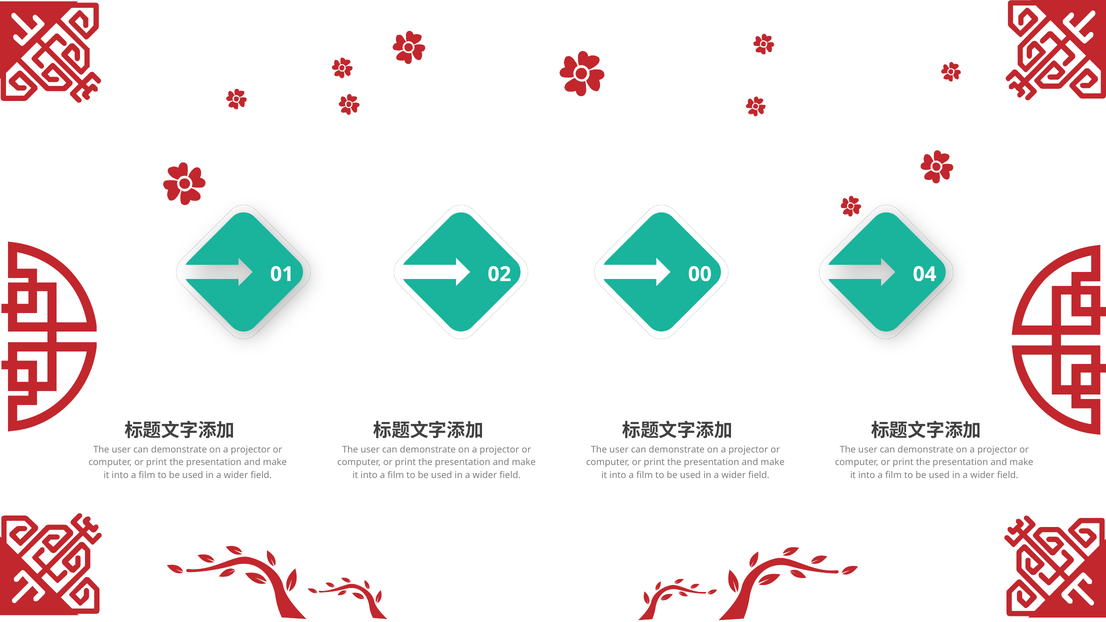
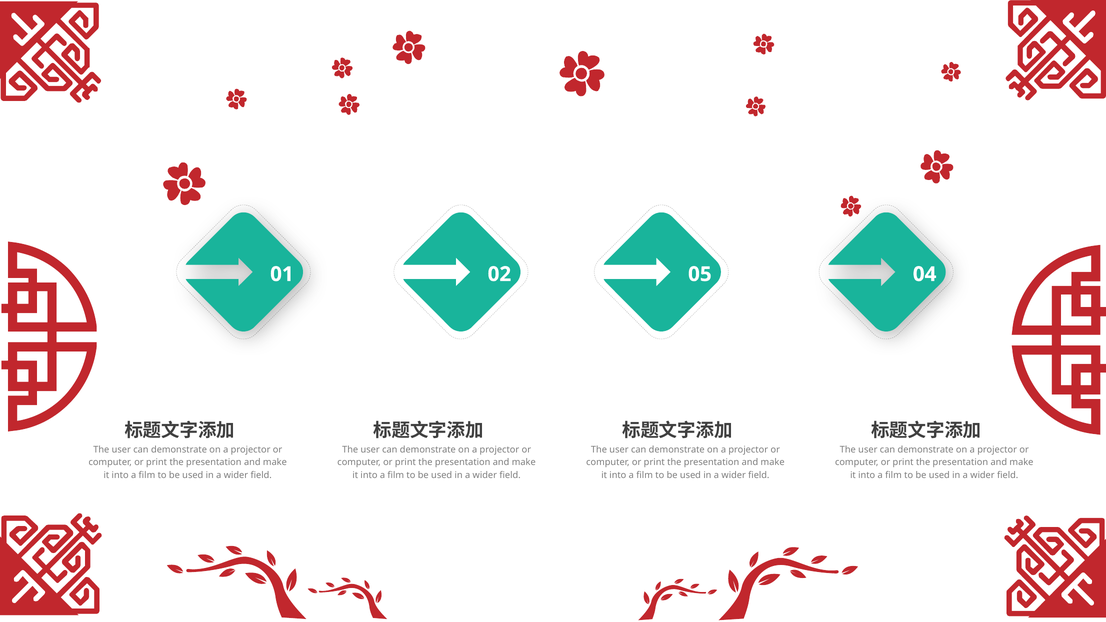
00: 00 -> 05
